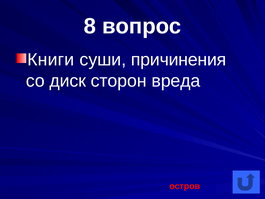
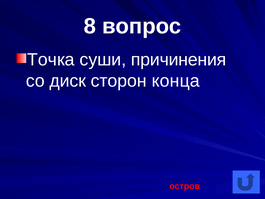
Книги: Книги -> Точка
вреда: вреда -> конца
